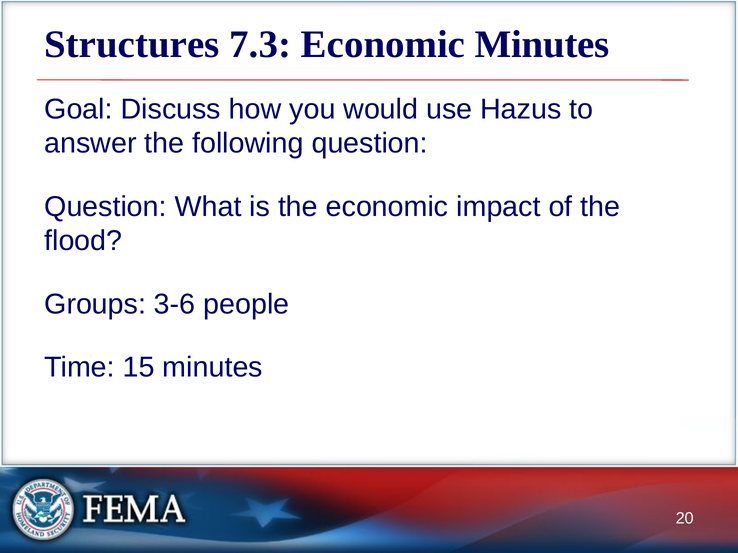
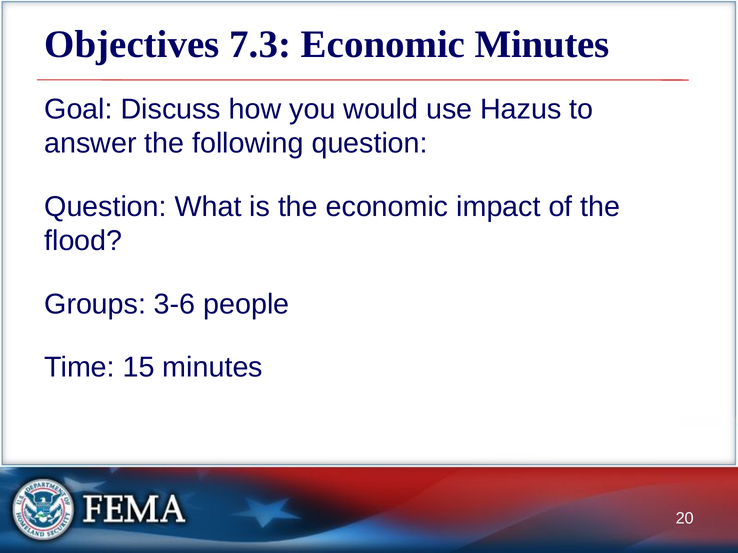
Structures: Structures -> Objectives
